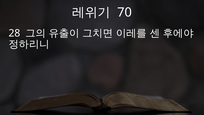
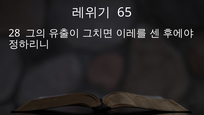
70: 70 -> 65
